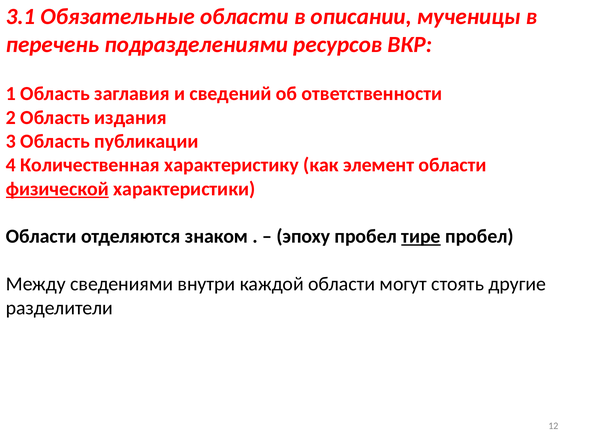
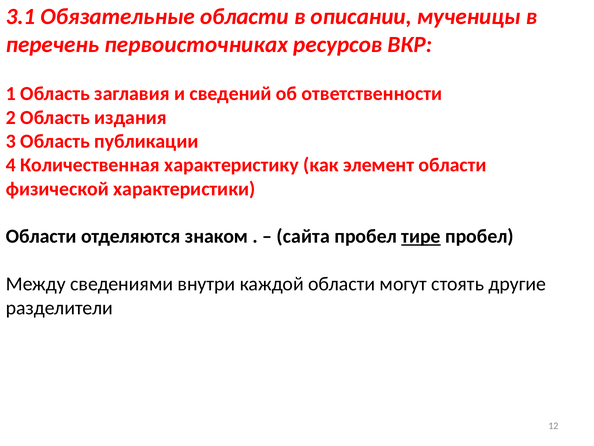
подразделениями: подразделениями -> первоисточниках
физической underline: present -> none
эпоху: эпоху -> сайта
